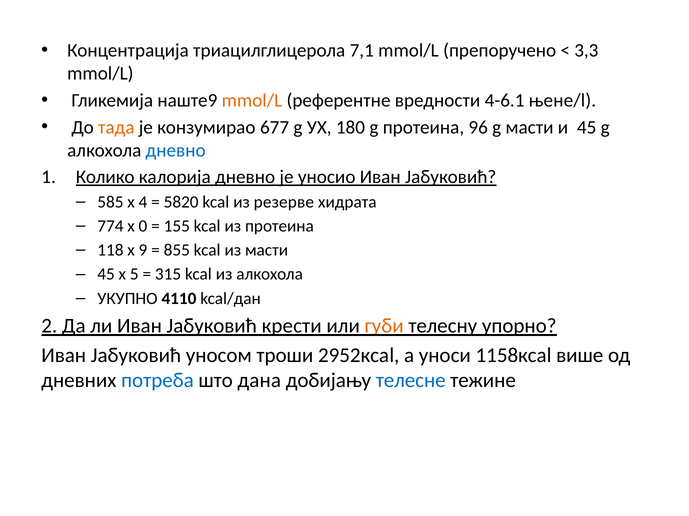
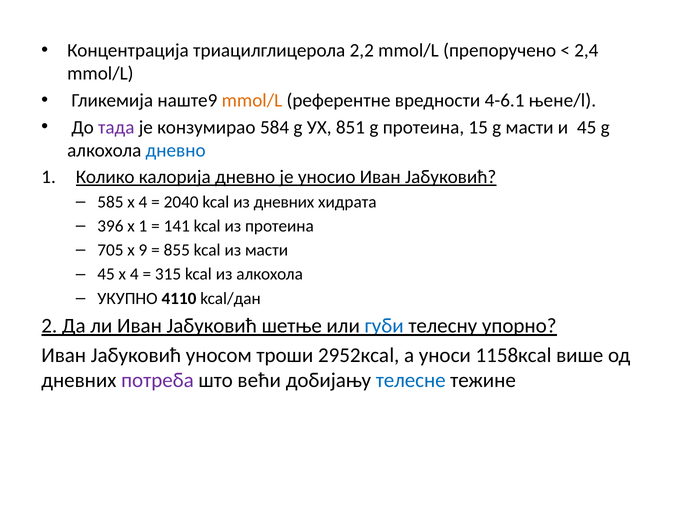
7,1: 7,1 -> 2,2
3,3: 3,3 -> 2,4
тада colour: orange -> purple
677: 677 -> 584
180: 180 -> 851
96: 96 -> 15
5820: 5820 -> 2040
из резерве: резерве -> дневних
774: 774 -> 396
x 0: 0 -> 1
155: 155 -> 141
118: 118 -> 705
45 x 5: 5 -> 4
крести: крести -> шетње
губи colour: orange -> blue
потреба colour: blue -> purple
дана: дана -> већи
